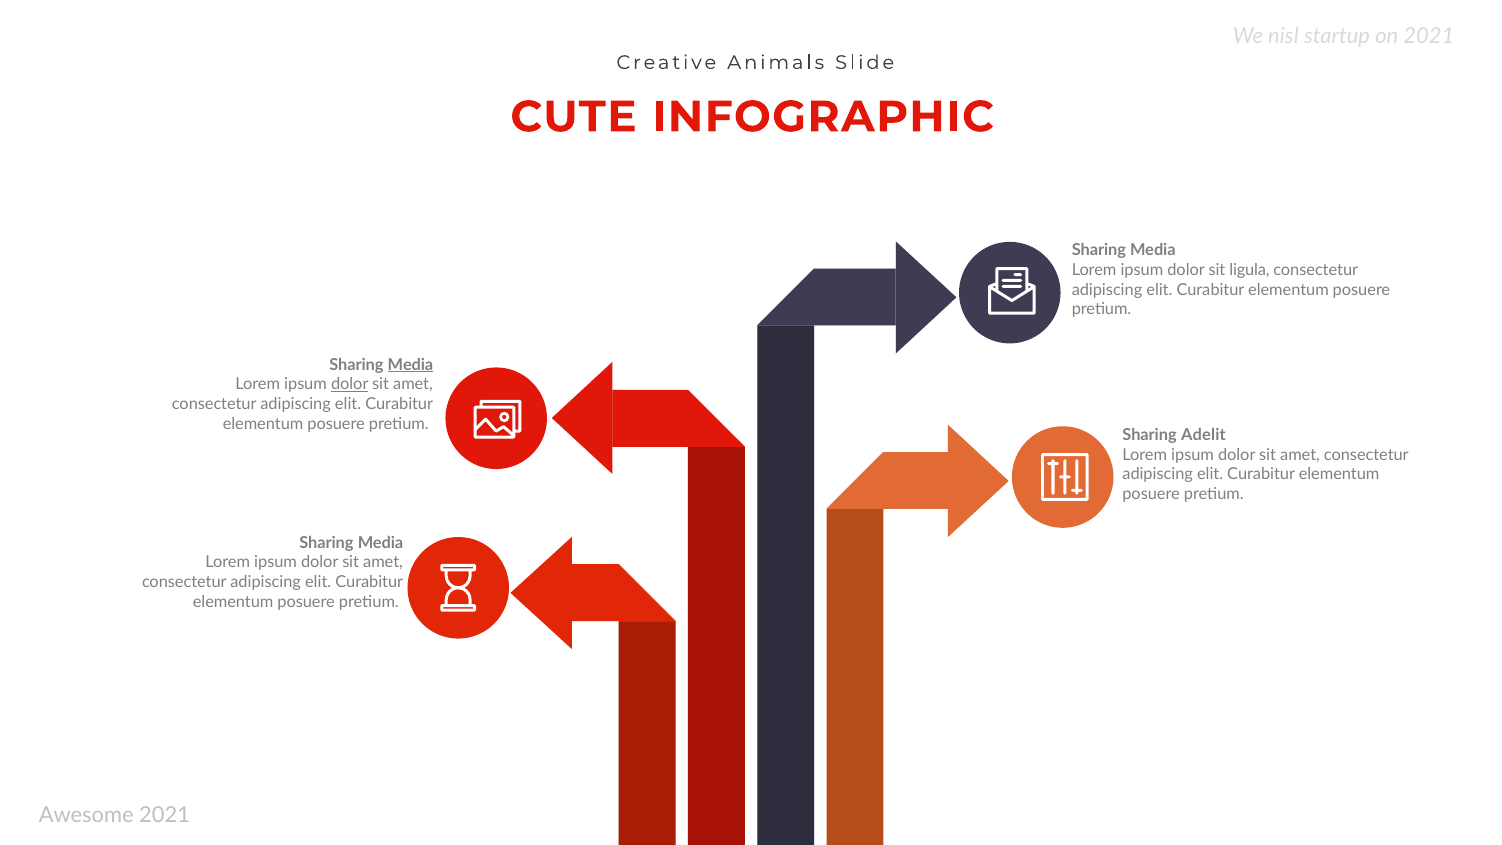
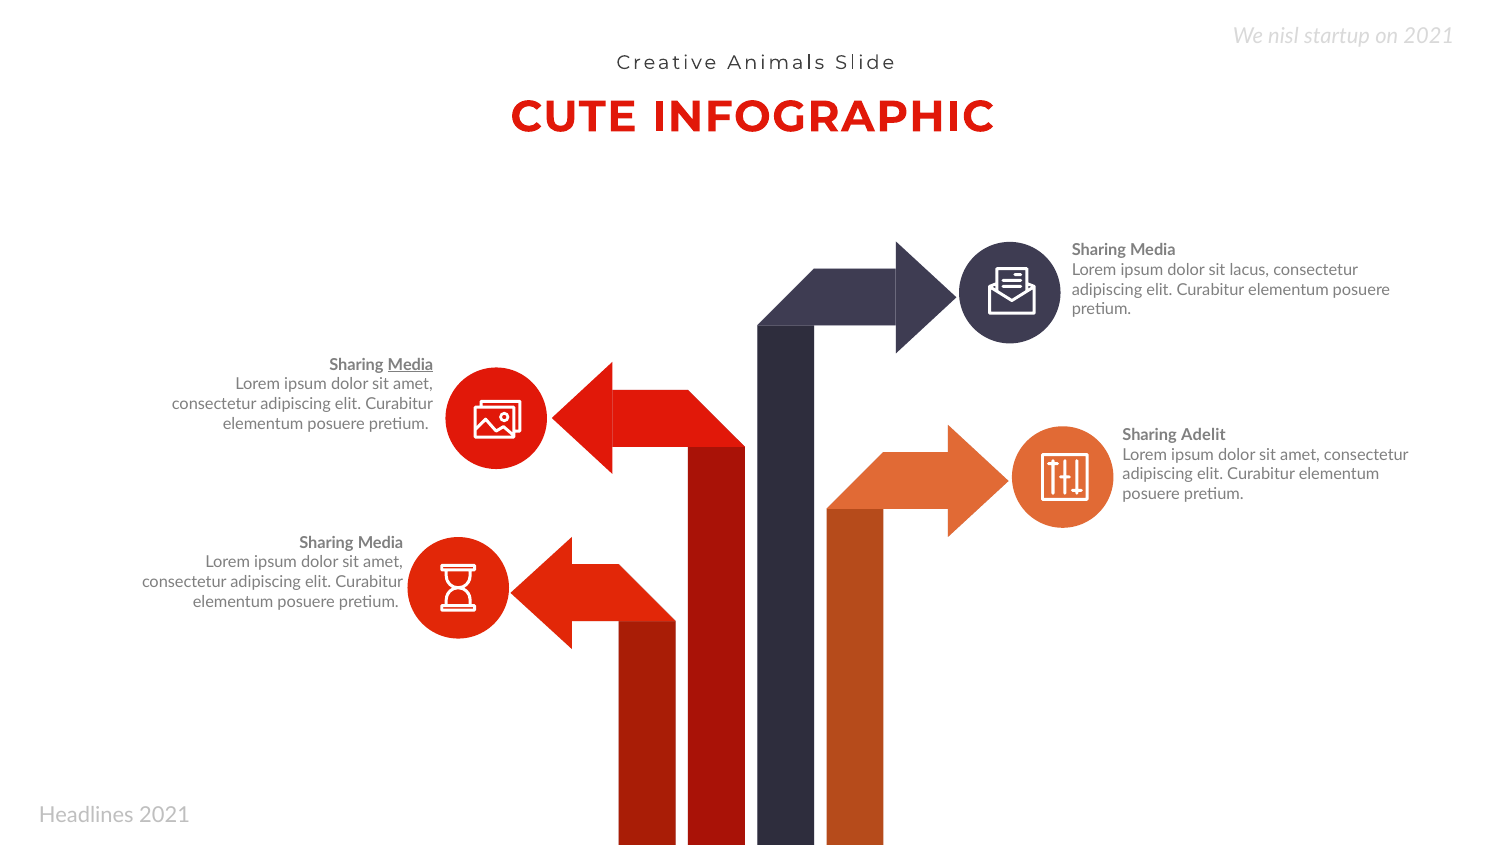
ligula: ligula -> lacus
dolor at (350, 384) underline: present -> none
Awesome: Awesome -> Headlines
